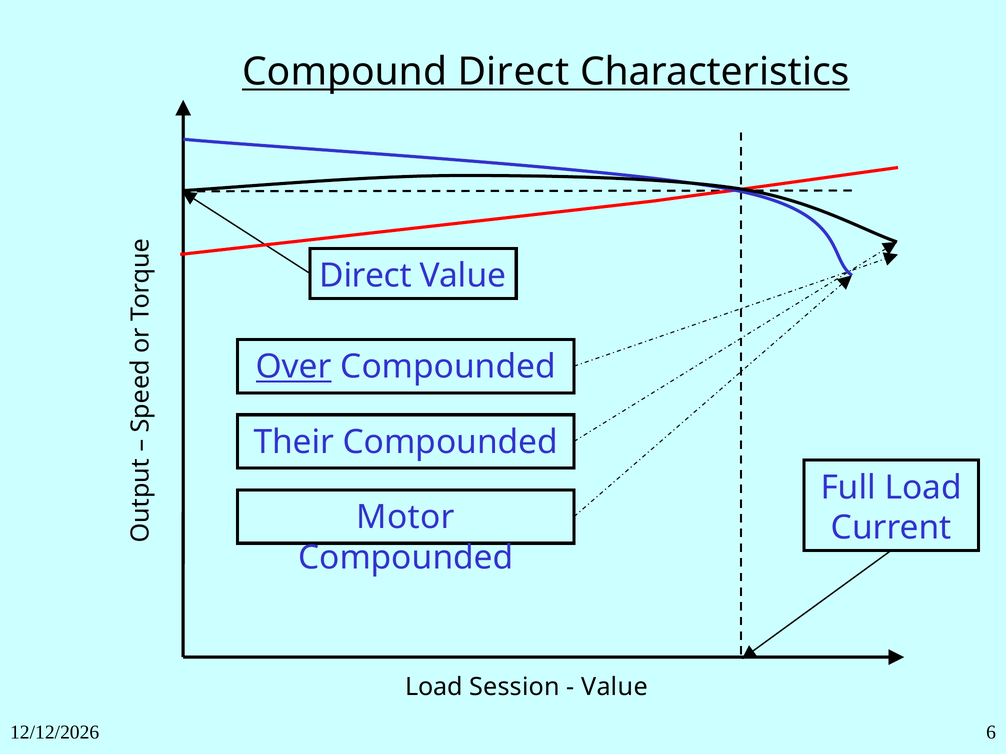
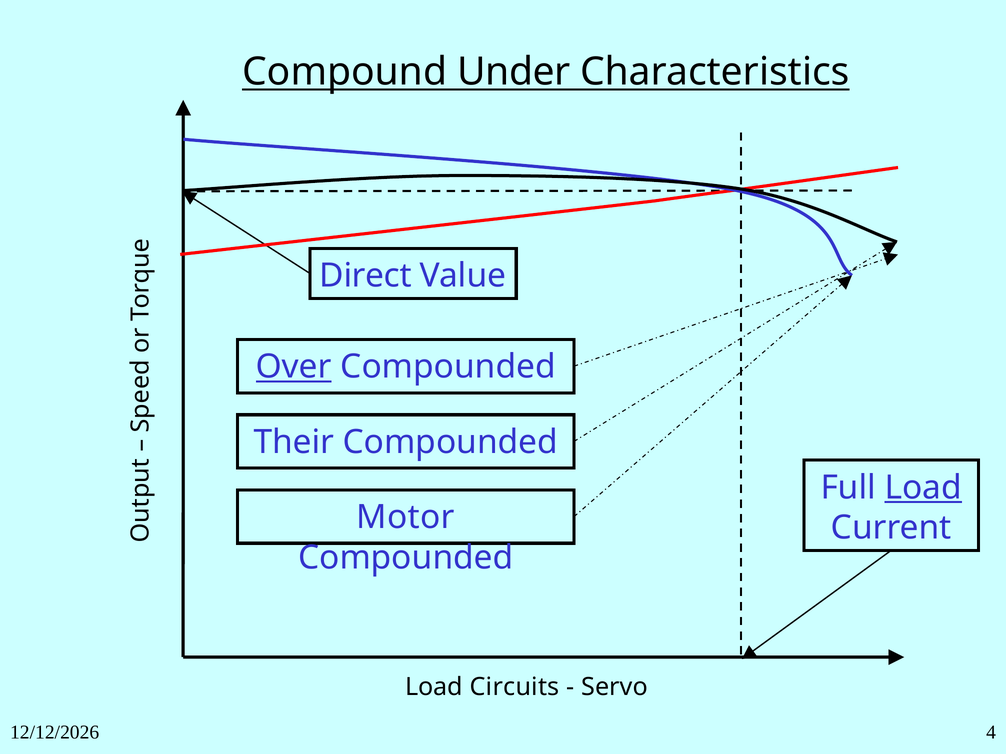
Compound Direct: Direct -> Under
Load at (923, 488) underline: none -> present
Session: Session -> Circuits
Value at (615, 687): Value -> Servo
6: 6 -> 4
